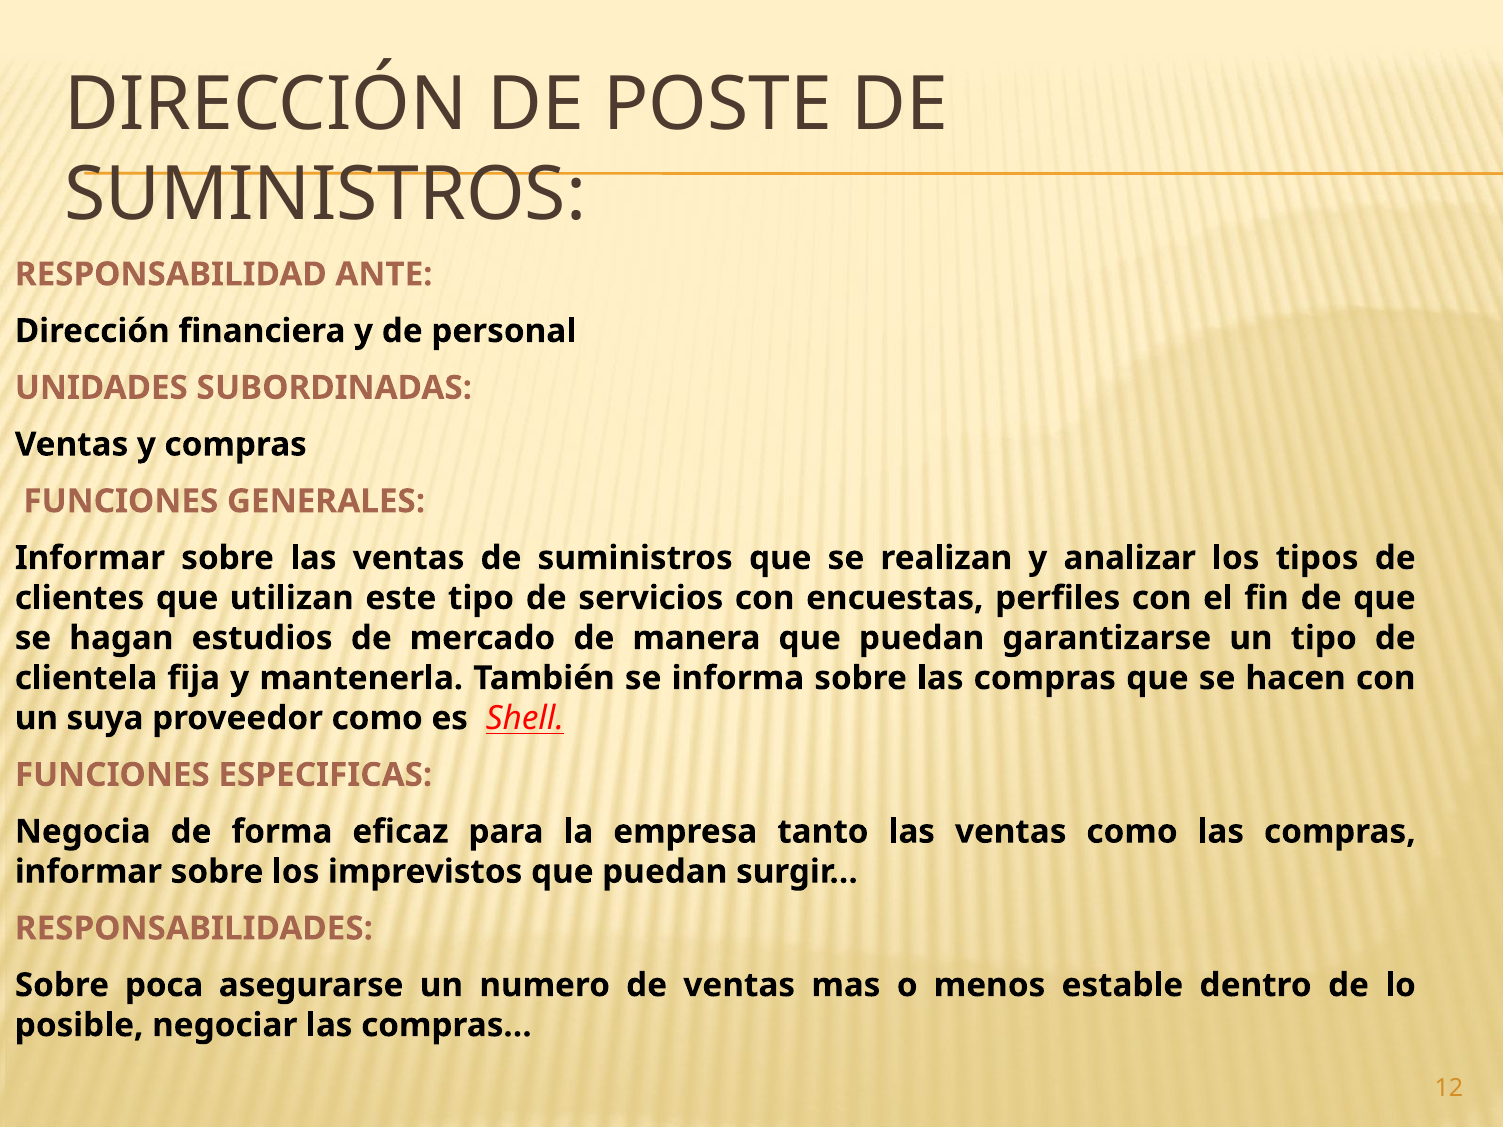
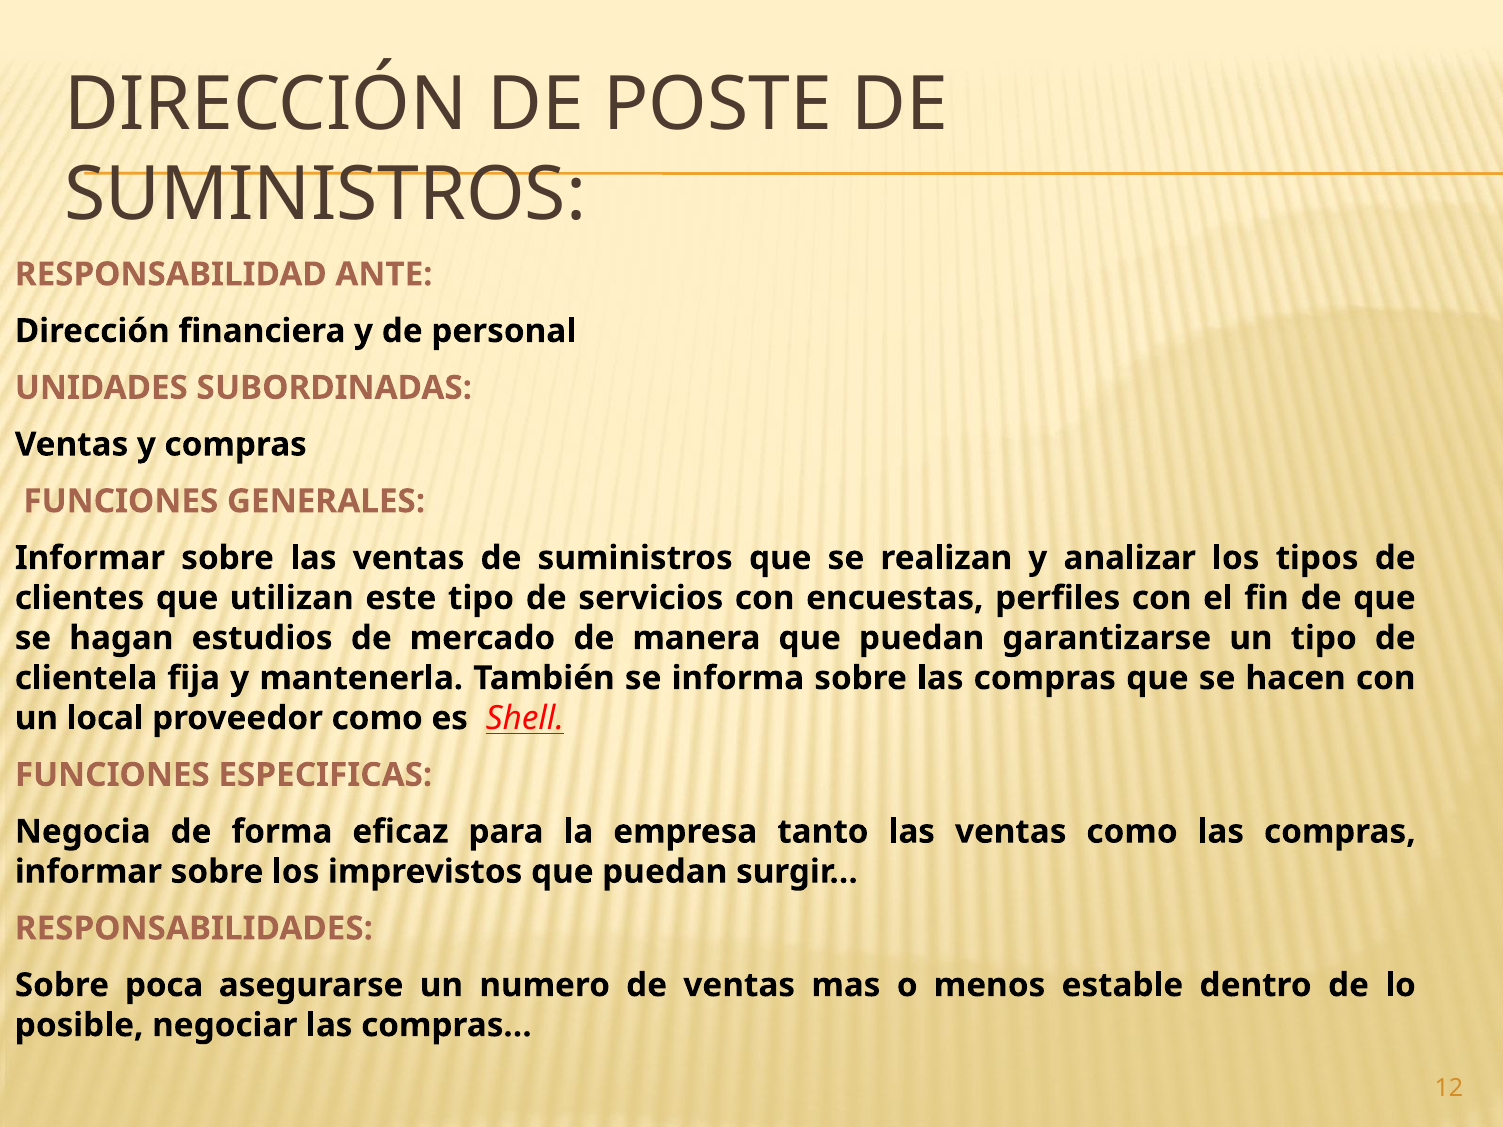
suya: suya -> local
